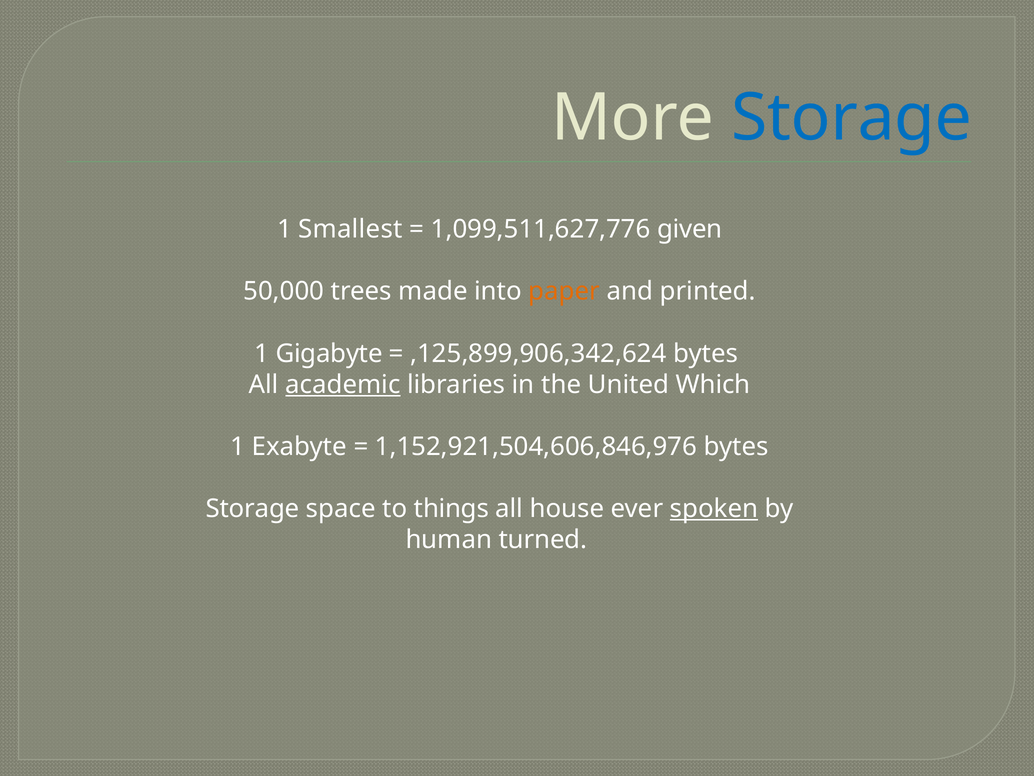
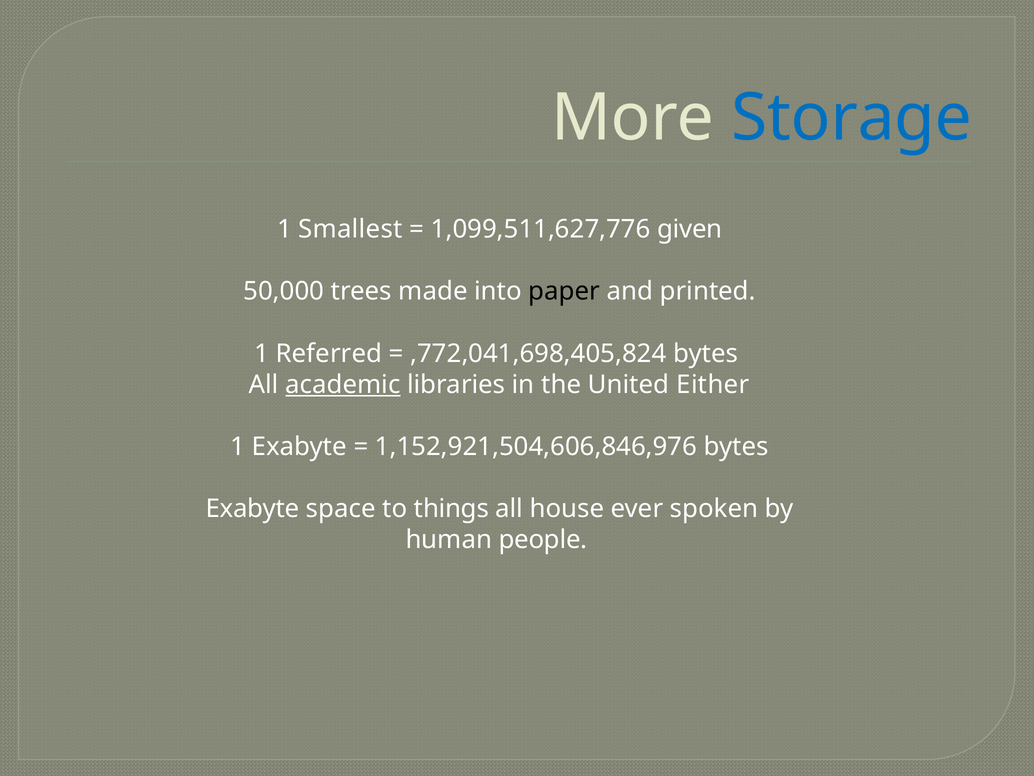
paper colour: orange -> black
Gigabyte: Gigabyte -> Referred
,125,899,906,342,624: ,125,899,906,342,624 -> ,772,041,698,405,824
Which: Which -> Either
Storage at (252, 508): Storage -> Exabyte
spoken underline: present -> none
turned: turned -> people
